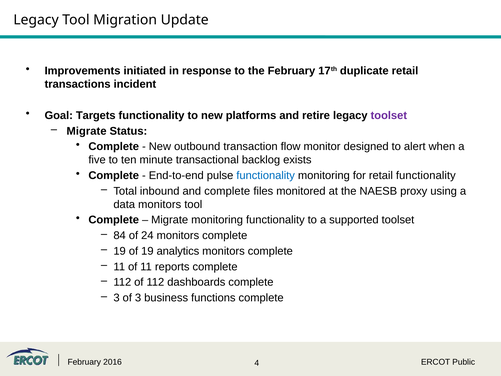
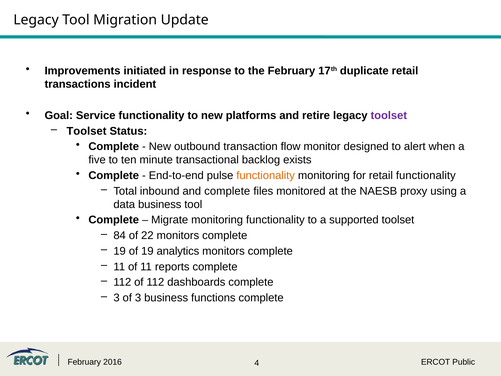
Targets: Targets -> Service
Migrate at (87, 131): Migrate -> Toolset
functionality at (266, 175) colour: blue -> orange
data monitors: monitors -> business
24: 24 -> 22
